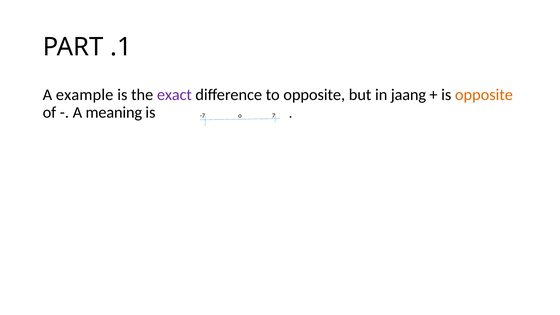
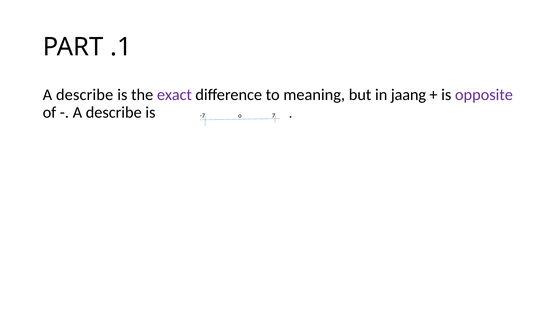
example at (85, 95): example -> describe
to opposite: opposite -> meaning
opposite at (484, 95) colour: orange -> purple
meaning at (114, 112): meaning -> describe
